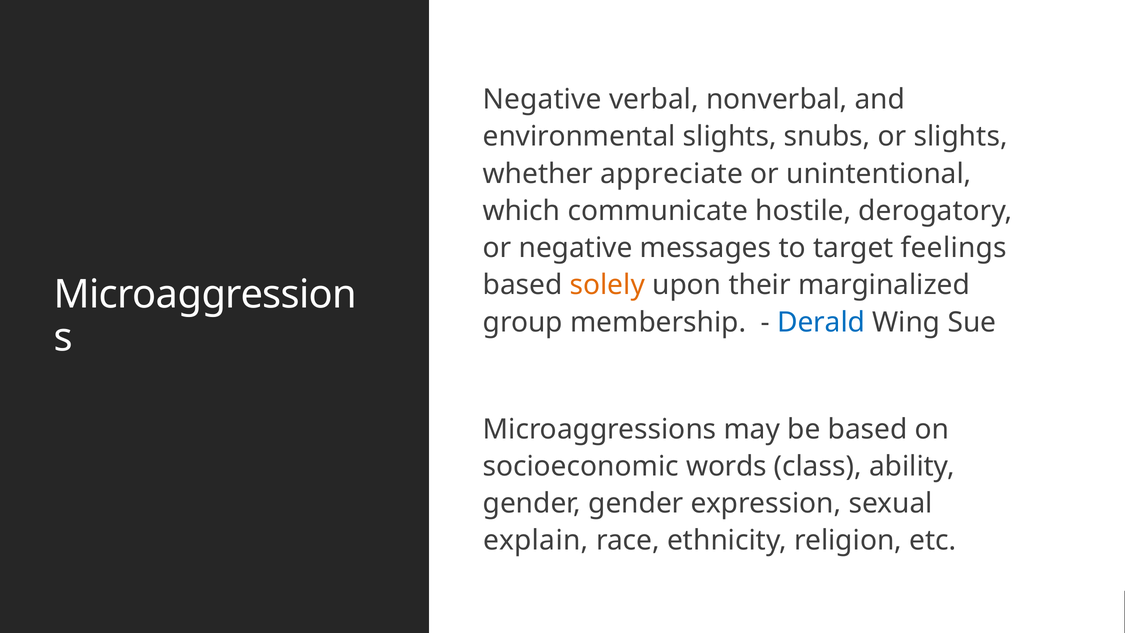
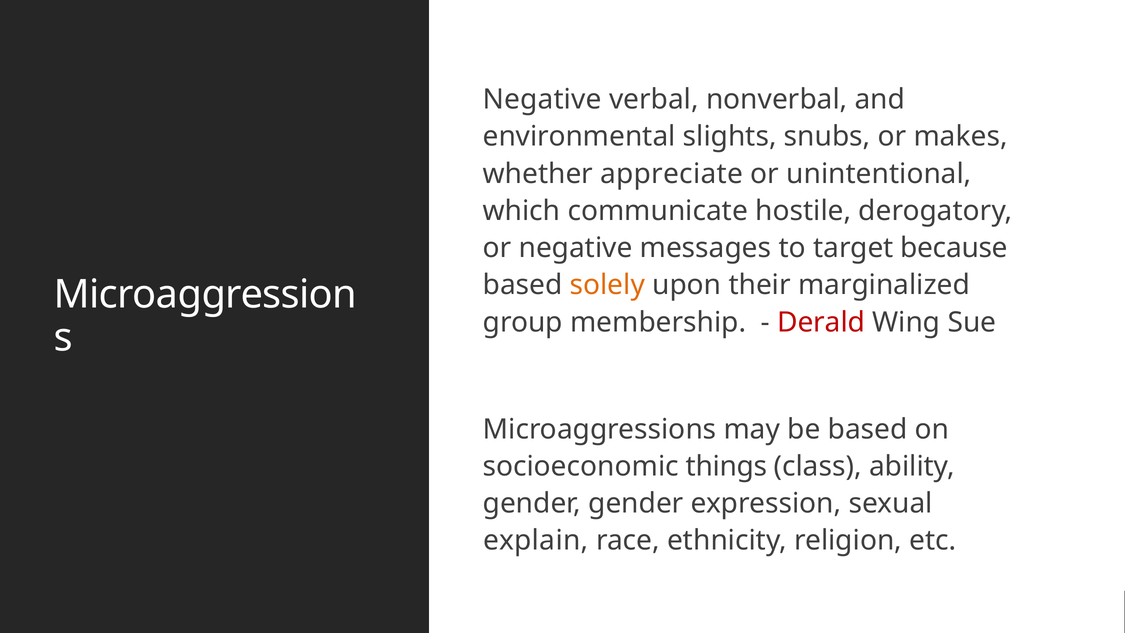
or slights: slights -> makes
feelings: feelings -> because
Derald colour: blue -> red
words: words -> things
